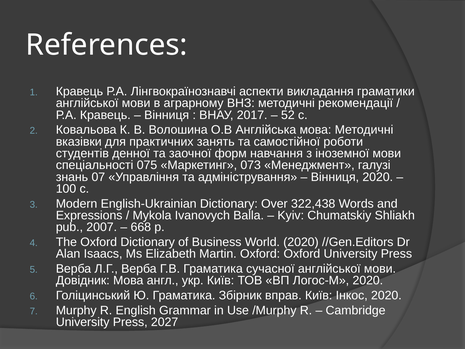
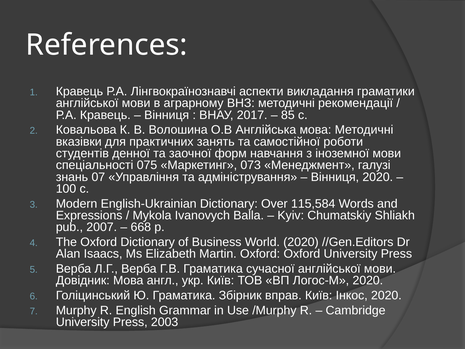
52: 52 -> 85
322,438: 322,438 -> 115,584
2027: 2027 -> 2003
